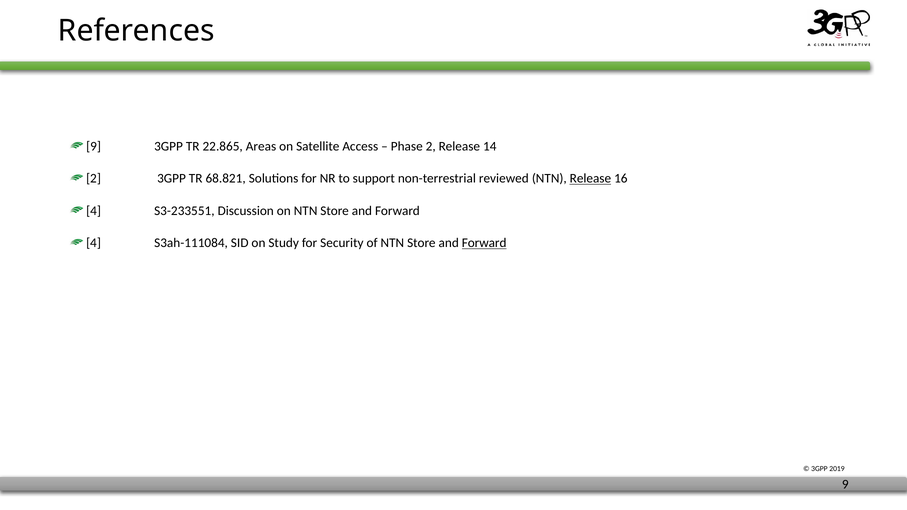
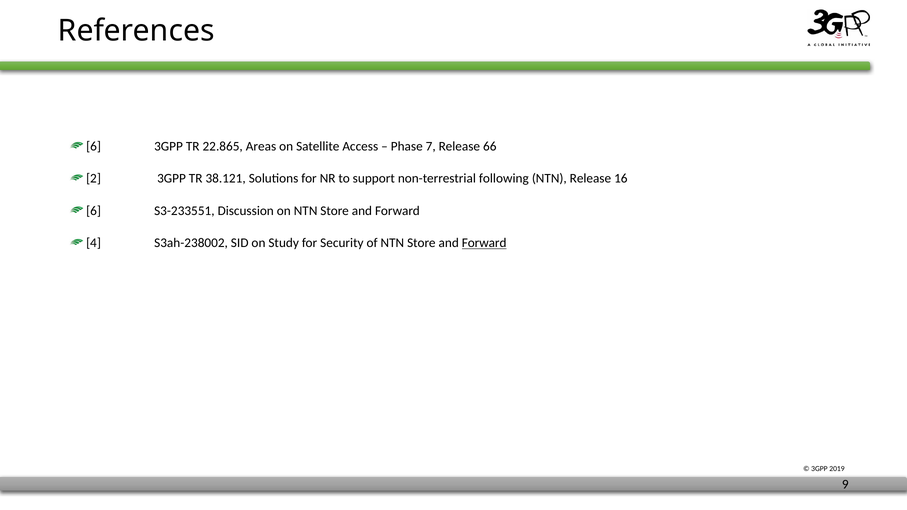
9 at (94, 146): 9 -> 6
Phase 2: 2 -> 7
14: 14 -> 66
68.821: 68.821 -> 38.121
reviewed: reviewed -> following
Release at (590, 179) underline: present -> none
4 at (94, 211): 4 -> 6
S3ah-111084: S3ah-111084 -> S3ah-238002
